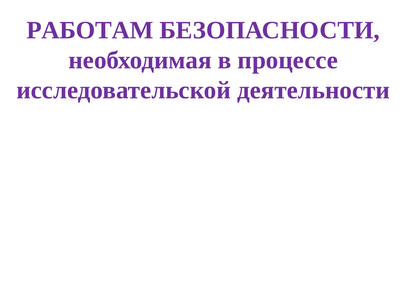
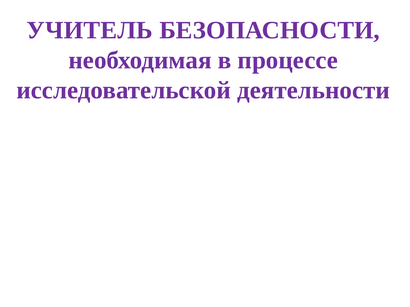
РАБОТАМ: РАБОТАМ -> УЧИТЕЛЬ
